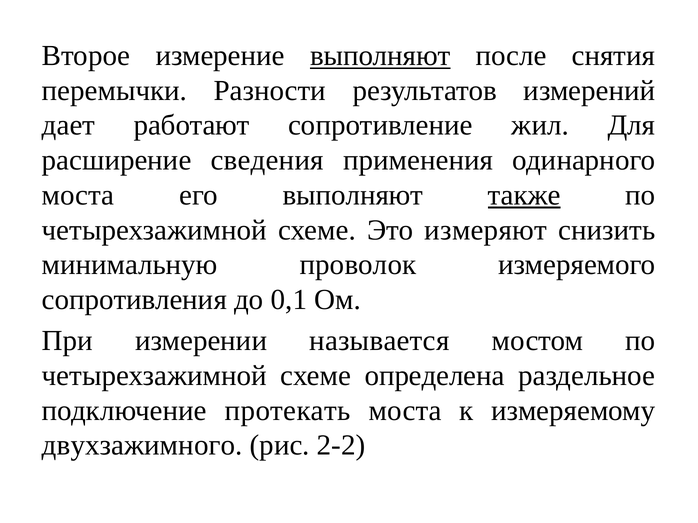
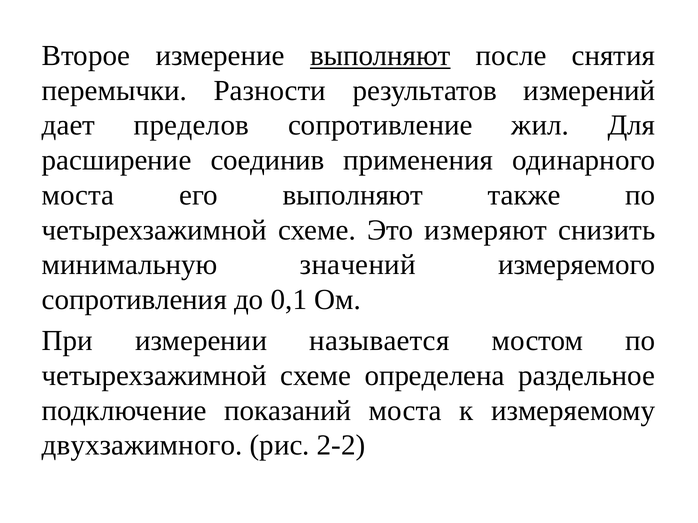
работают: работают -> пределов
сведения: сведения -> соединив
также underline: present -> none
проволок: проволок -> значений
протекать: протекать -> показаний
